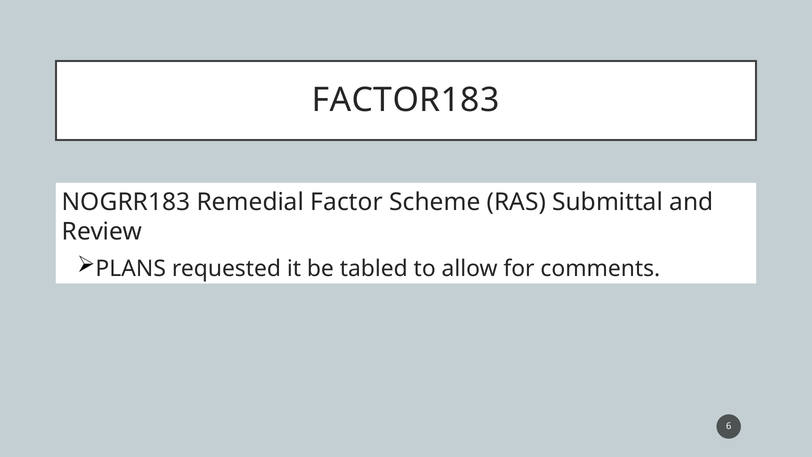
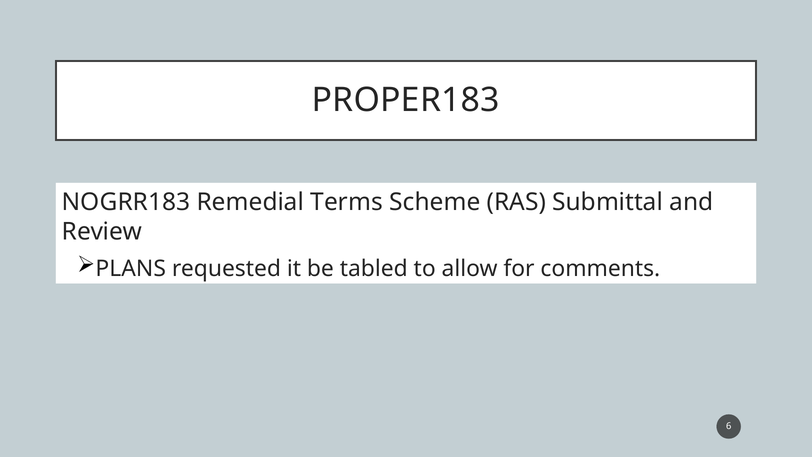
FACTOR183: FACTOR183 -> PROPER183
Factor: Factor -> Terms
